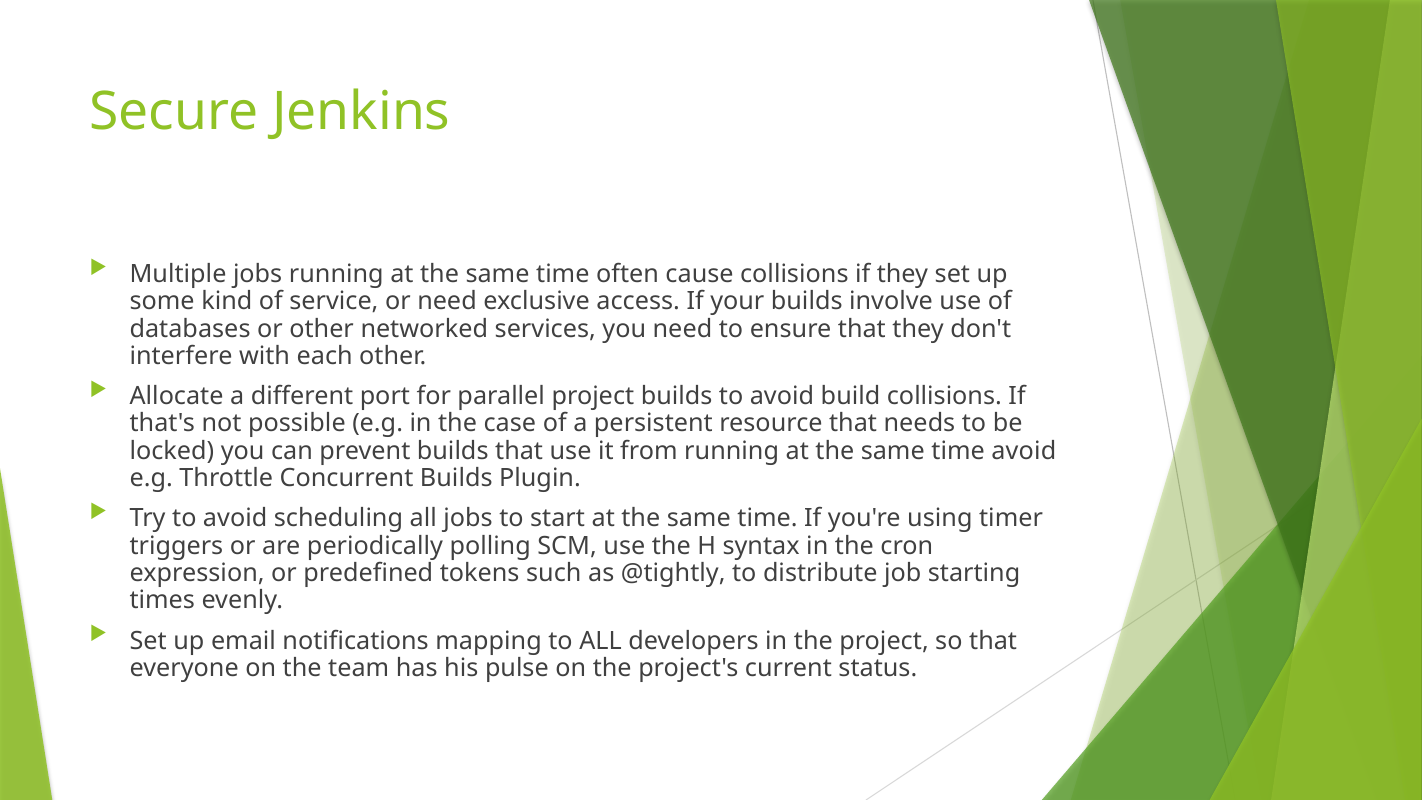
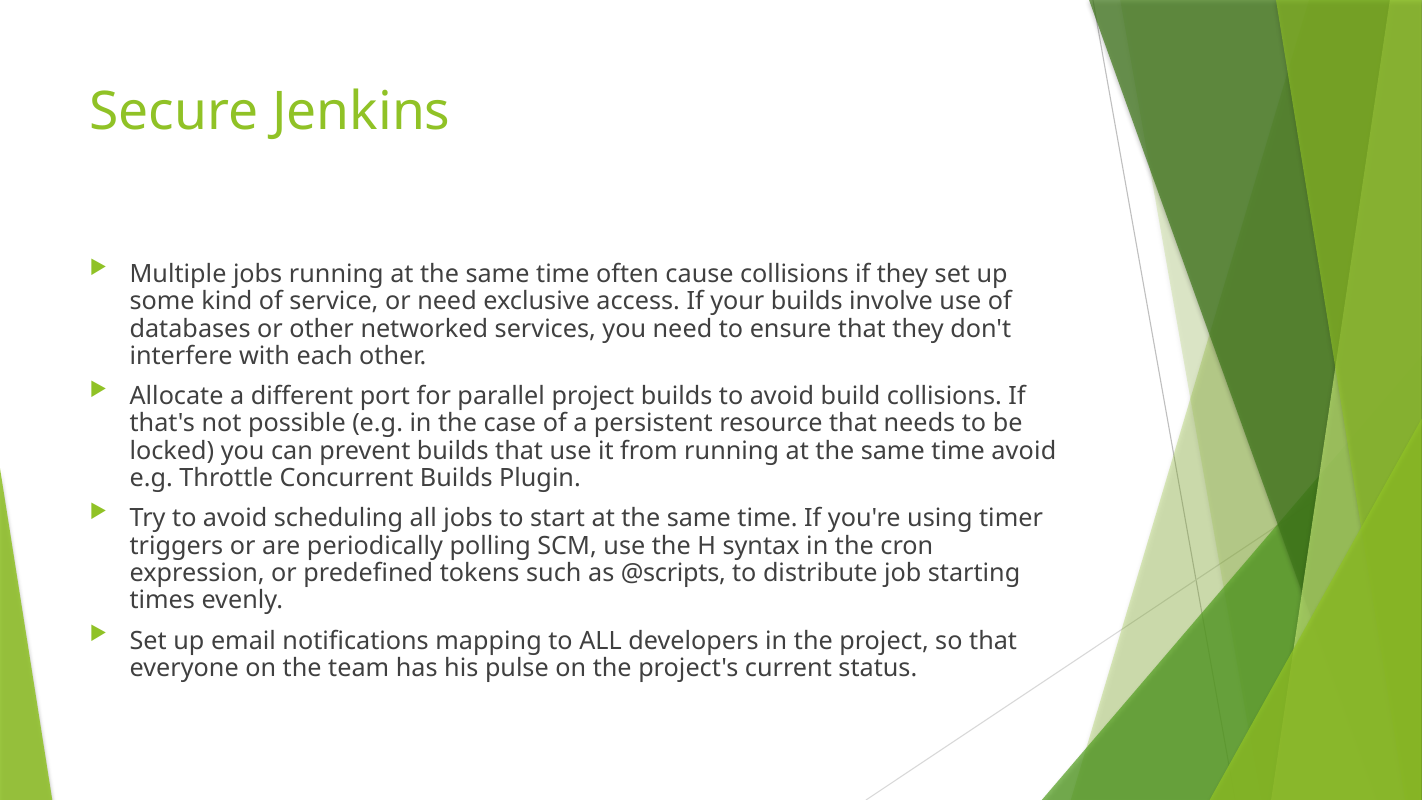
@tightly: @tightly -> @scripts
